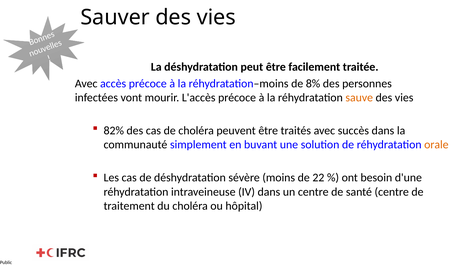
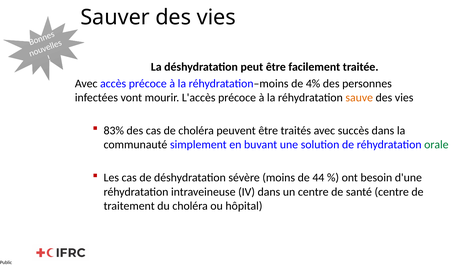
8%: 8% -> 4%
82%: 82% -> 83%
orale colour: orange -> green
22: 22 -> 44
